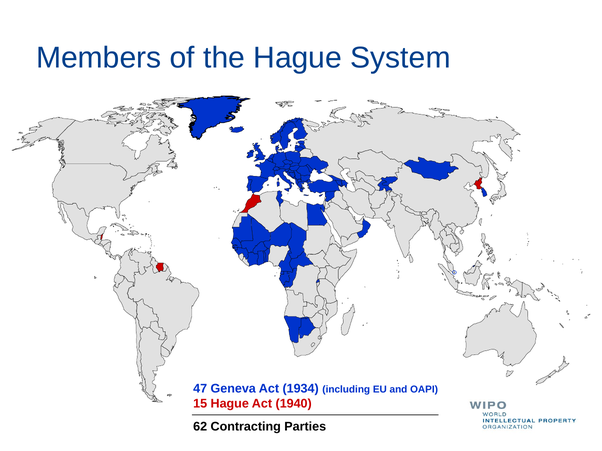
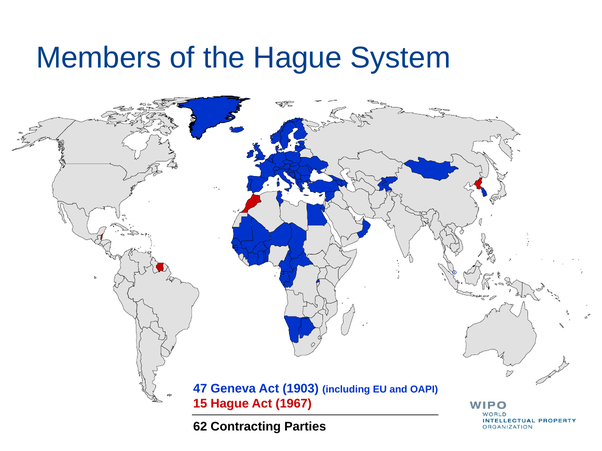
1934: 1934 -> 1903
1940: 1940 -> 1967
